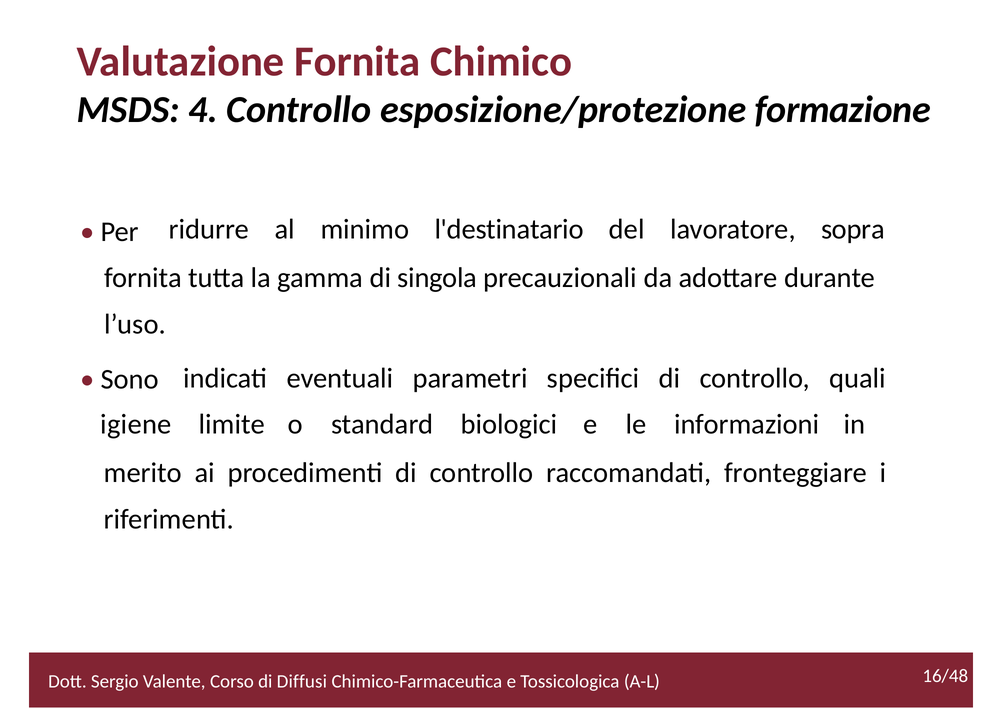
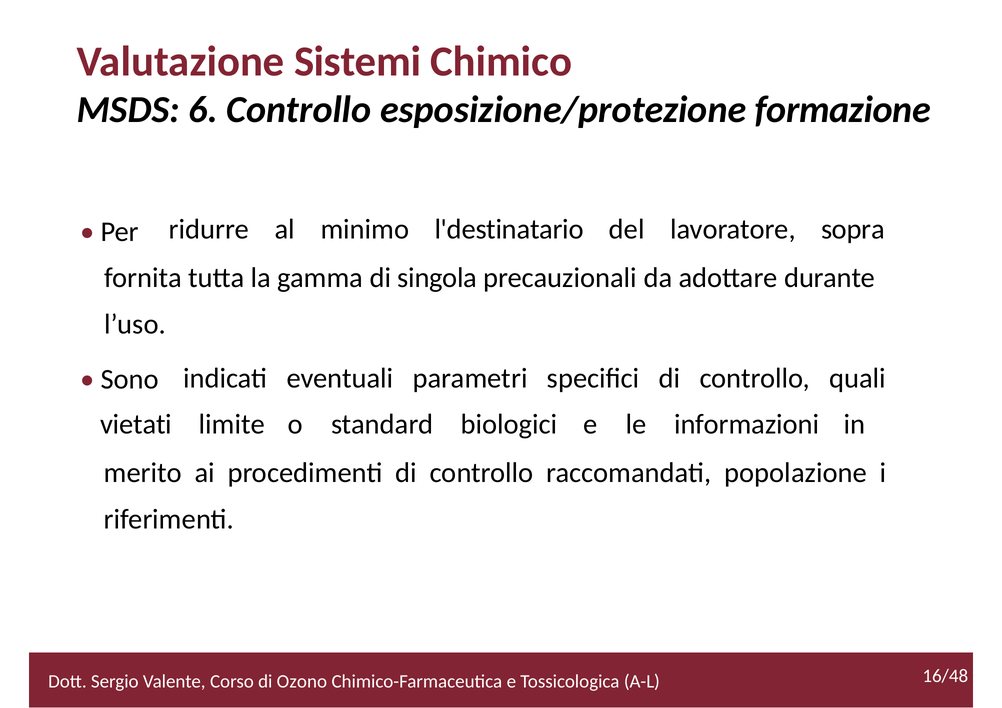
Valutazione Fornita: Fornita -> Sistemi
4: 4 -> 6
igiene: igiene -> vietati
fronteggiare: fronteggiare -> popolazione
Diffusi: Diffusi -> Ozono
